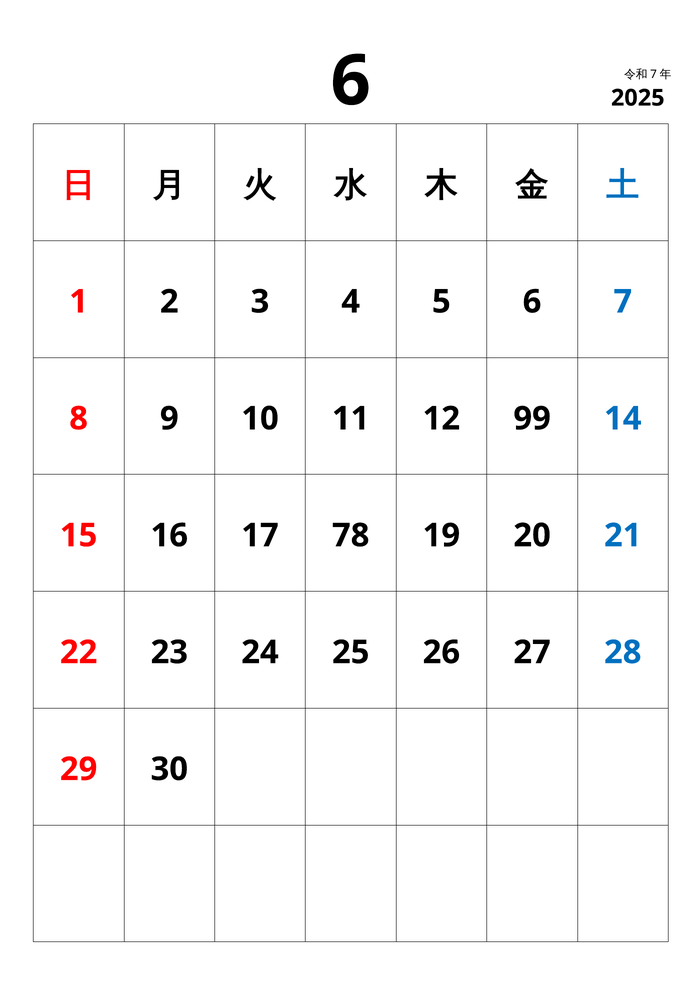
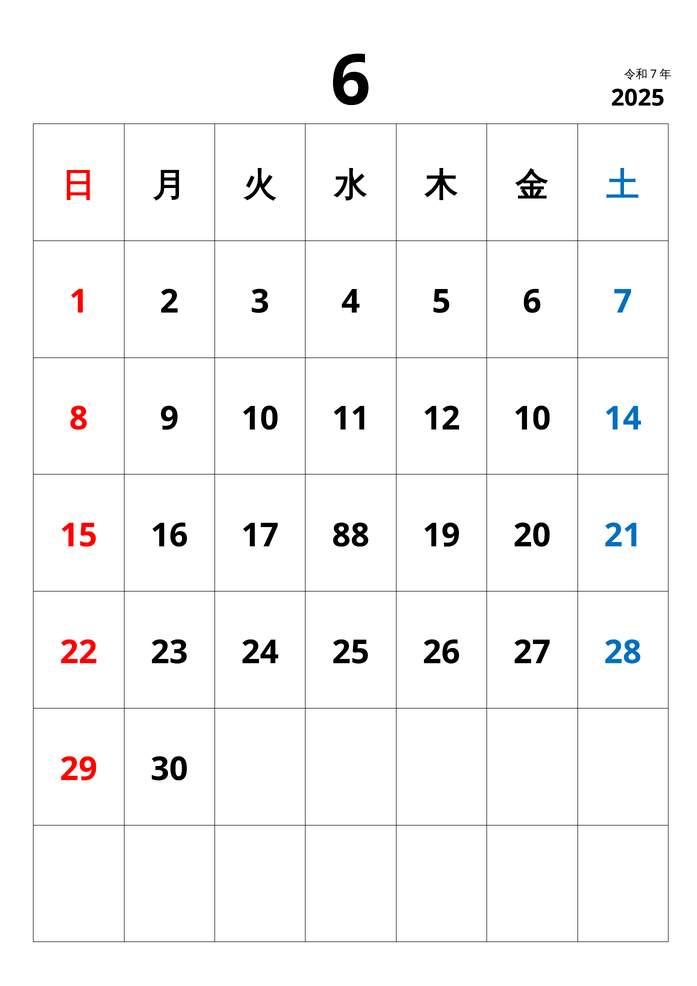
12 99: 99 -> 10
78: 78 -> 88
